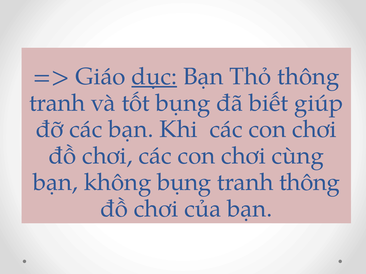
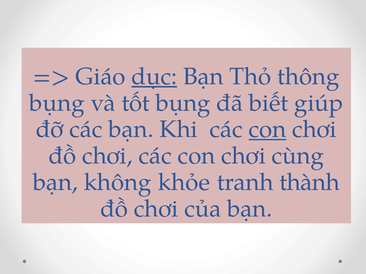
tranh at (57, 103): tranh -> bụng
con at (267, 130) underline: none -> present
không bụng: bụng -> khỏe
tranh thông: thông -> thành
